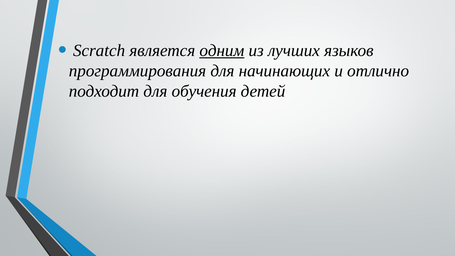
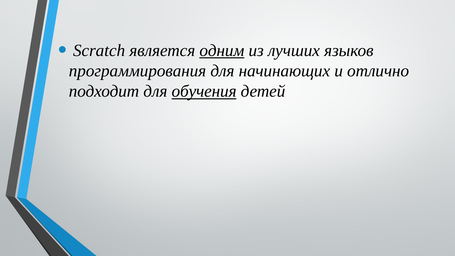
обучения underline: none -> present
